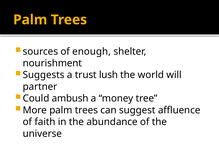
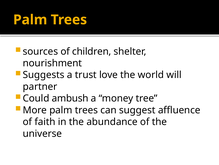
enough: enough -> children
lush: lush -> love
